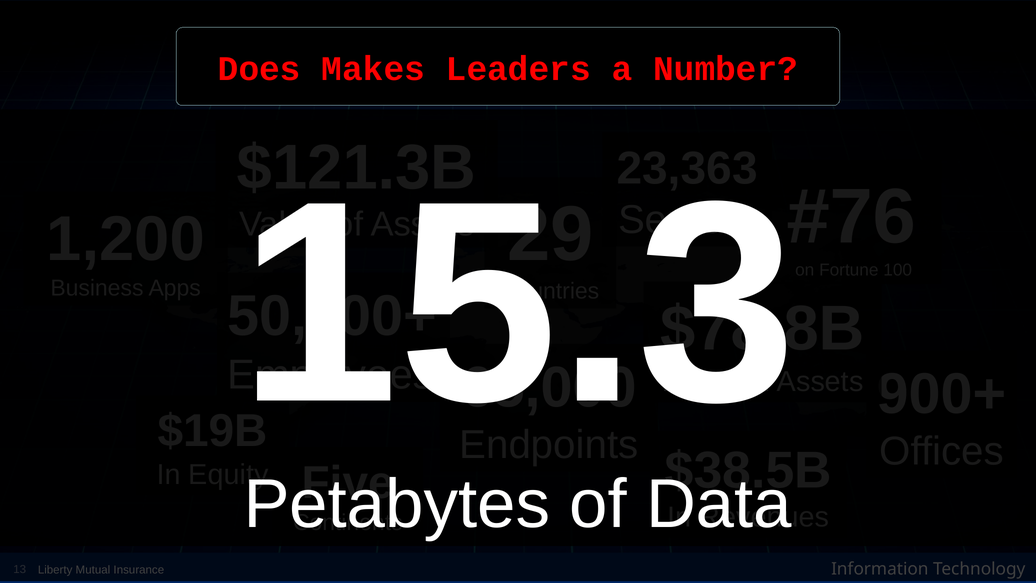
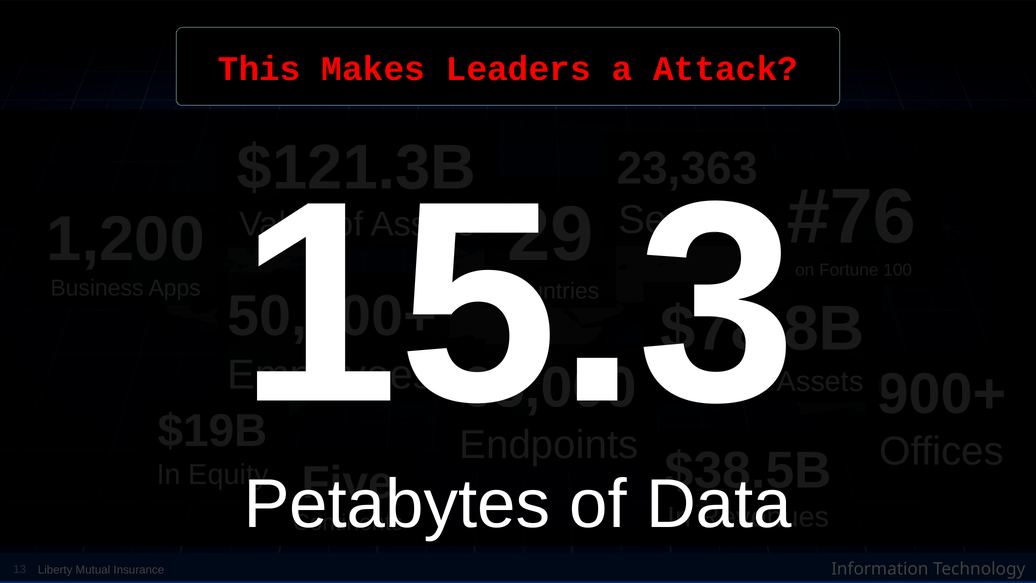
Does: Does -> This
Number: Number -> Attack
